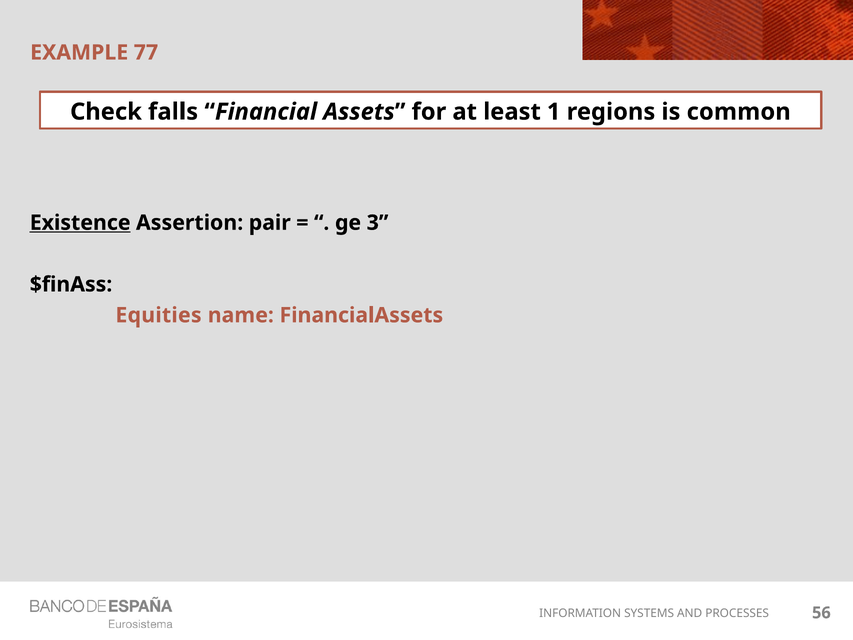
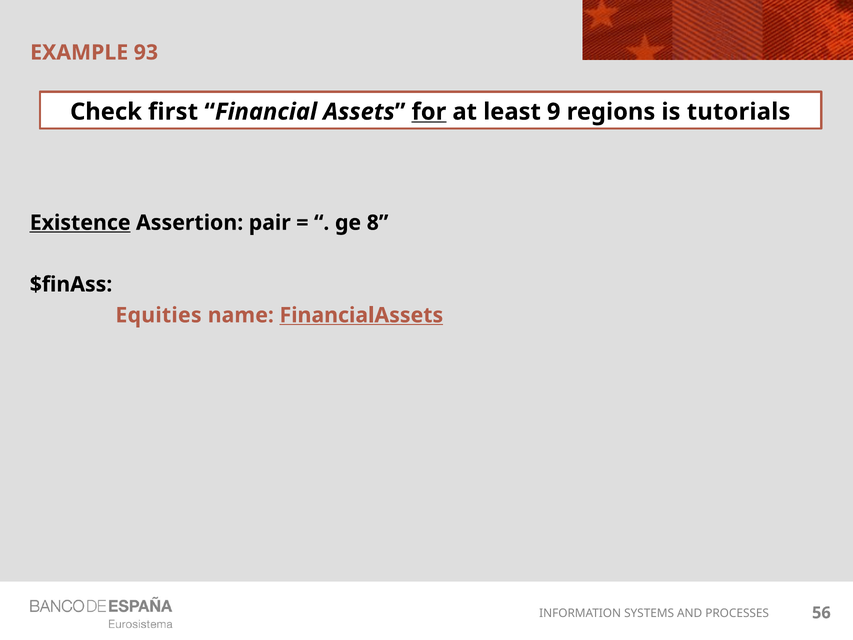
77: 77 -> 93
falls: falls -> first
for underline: none -> present
1: 1 -> 9
common: common -> tutorials
3: 3 -> 8
FinancialAssets underline: none -> present
